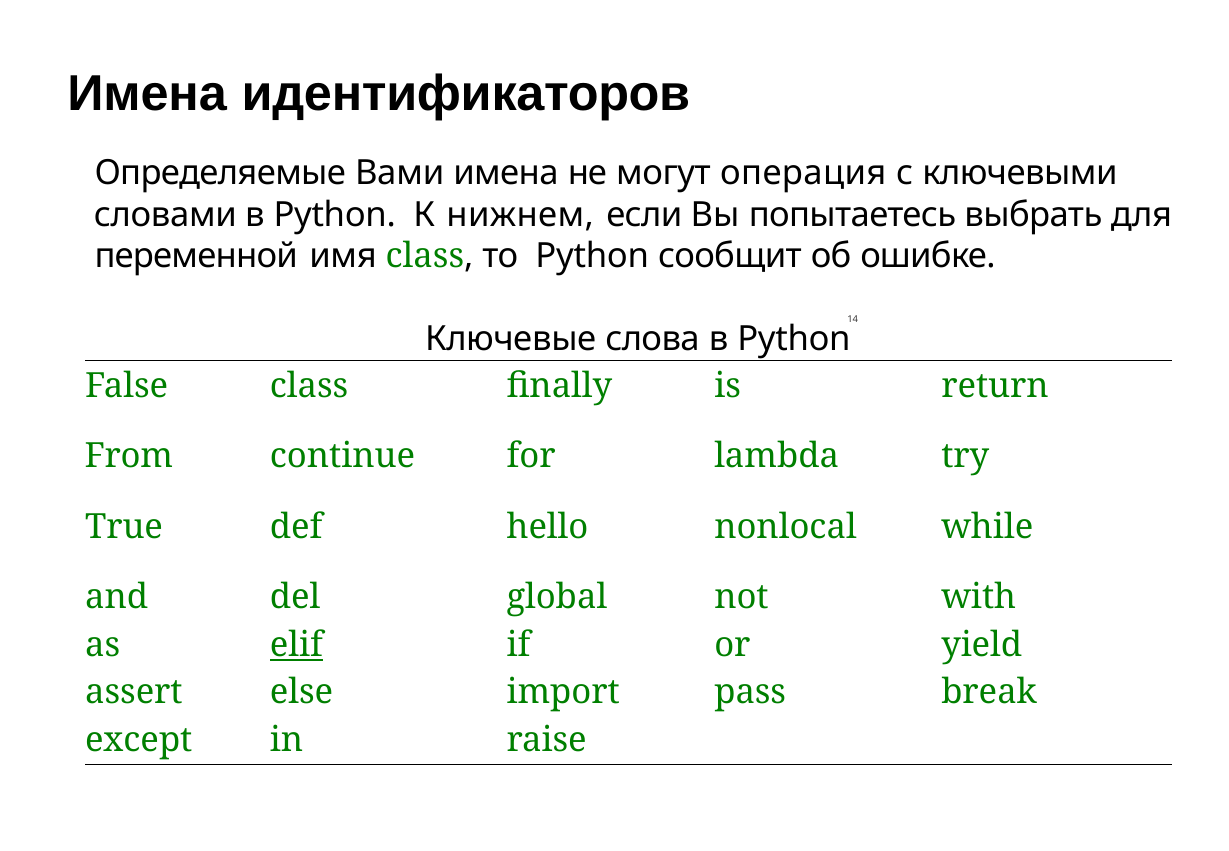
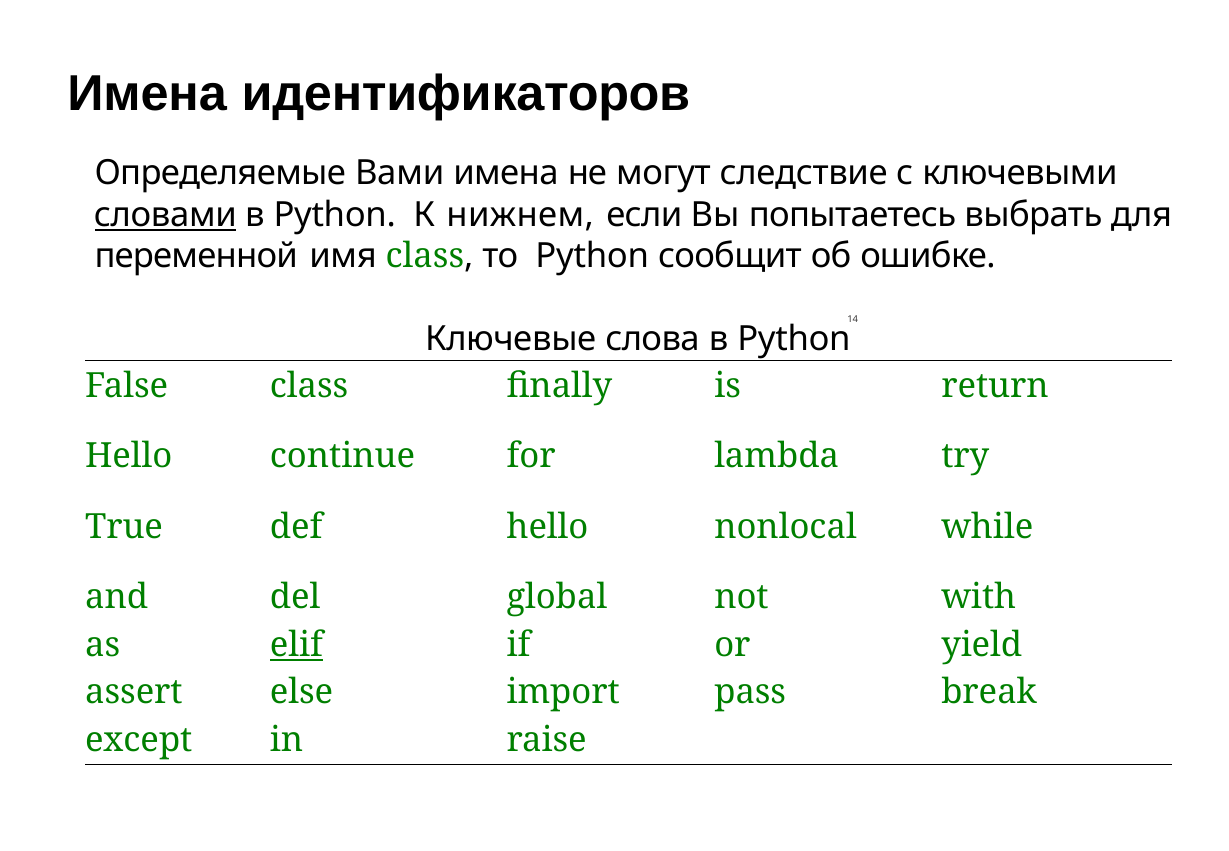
операция: операция -> следствие
словами underline: none -> present
From at (129, 456): From -> Hello
